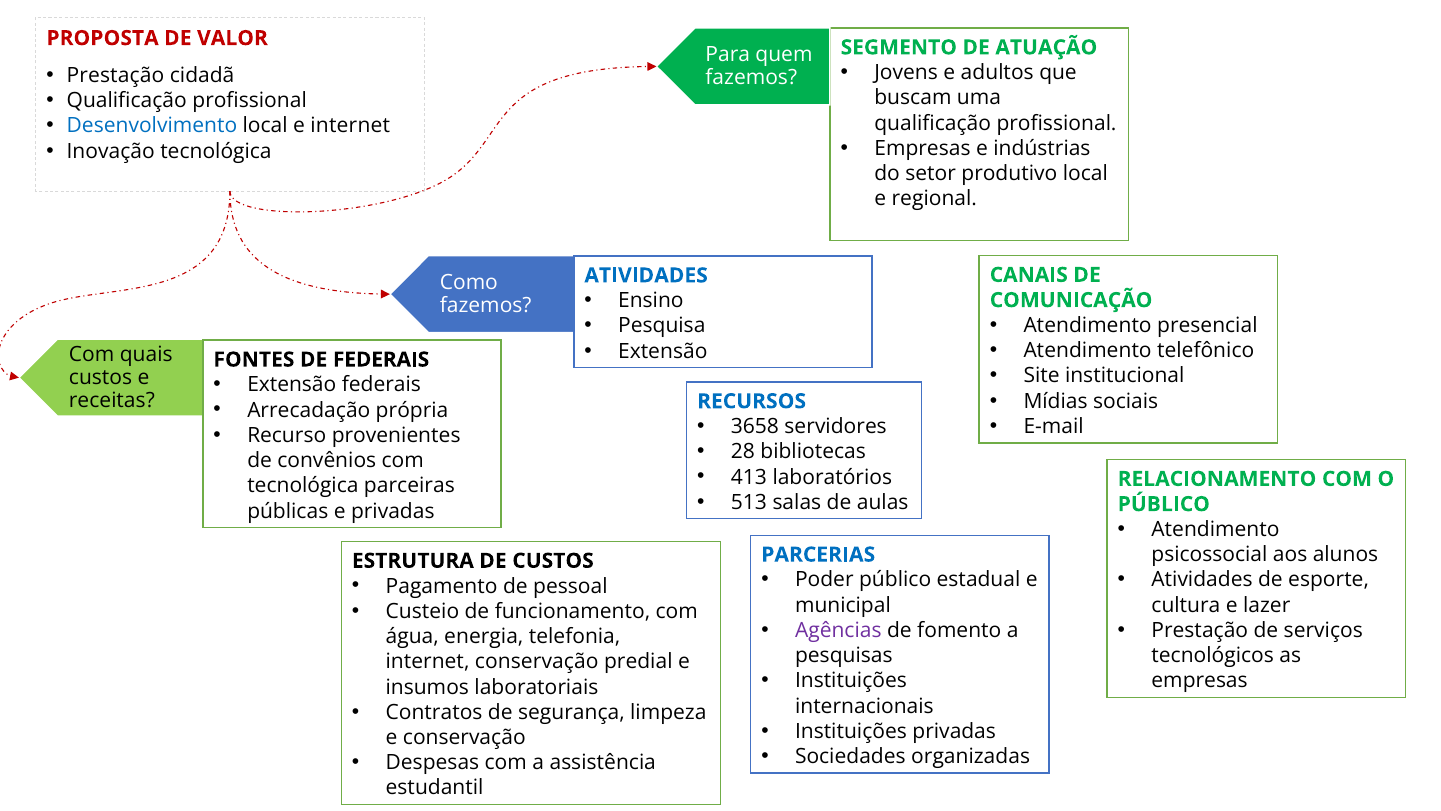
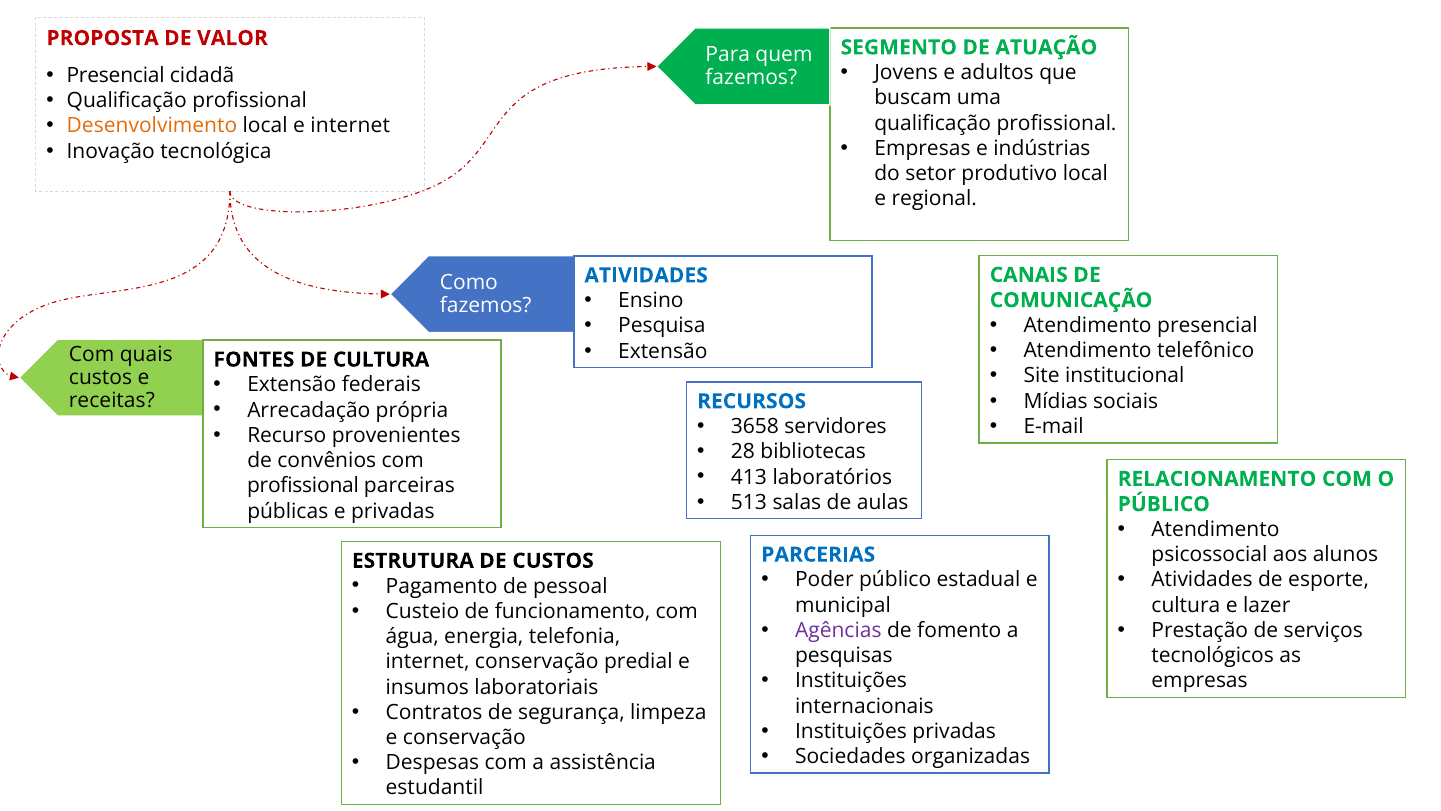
Prestação at (115, 75): Prestação -> Presencial
Desenvolvimento colour: blue -> orange
DE FEDERAIS: FEDERAIS -> CULTURA
tecnológica at (303, 486): tecnológica -> profissional
